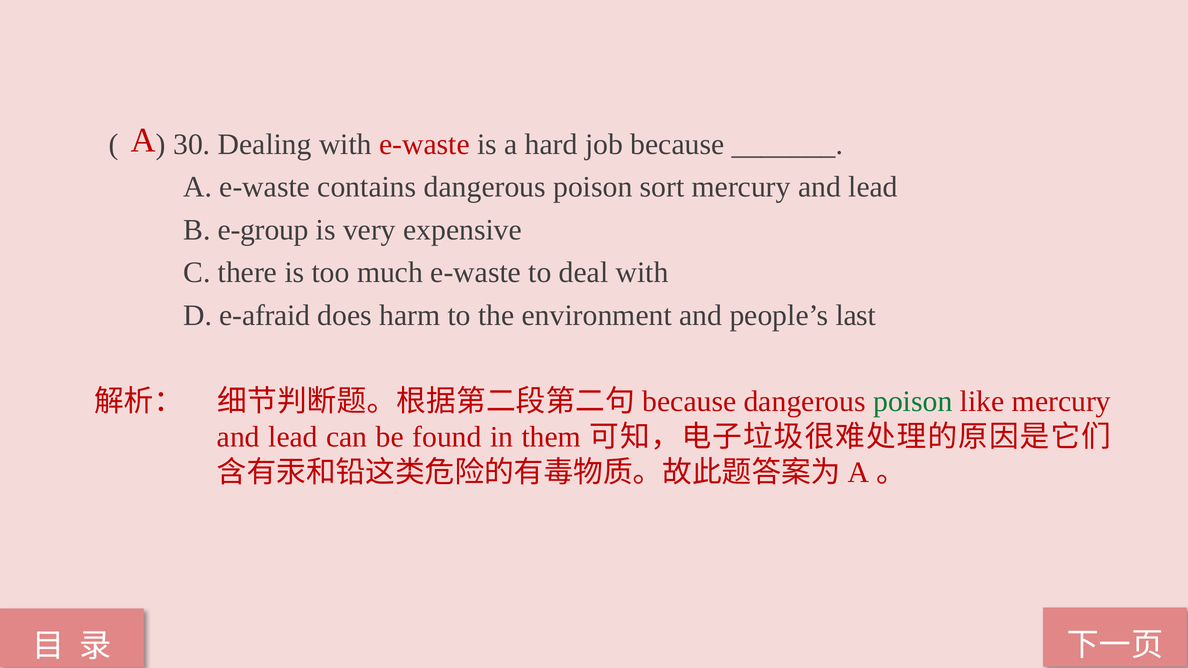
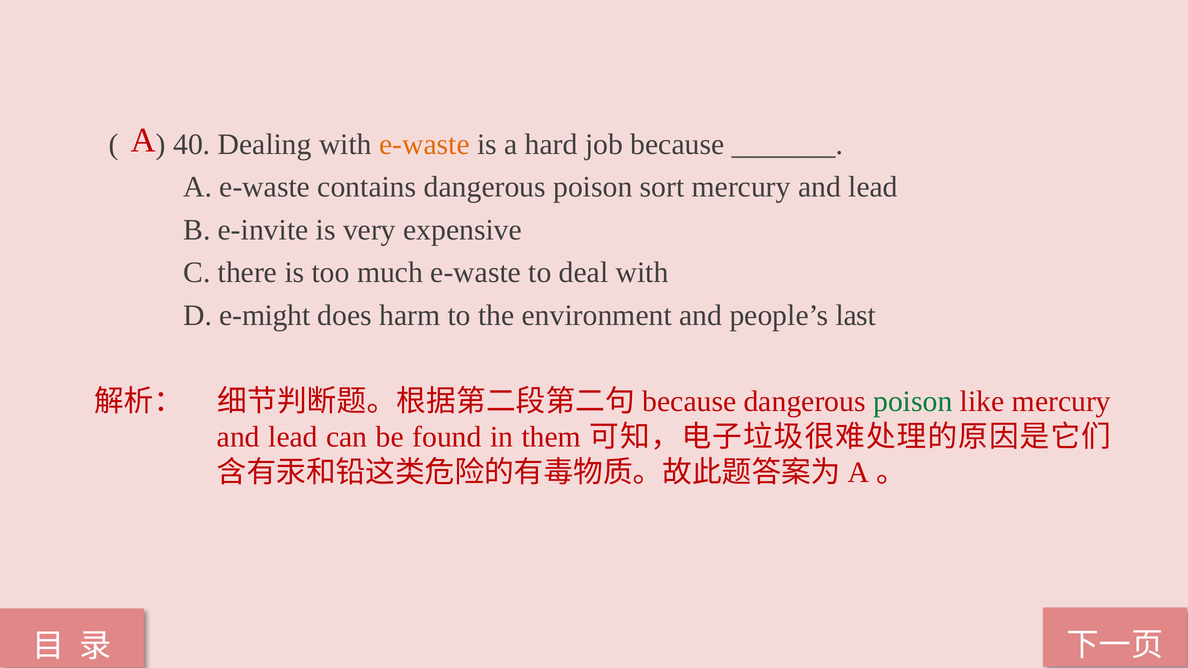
30: 30 -> 40
e-waste at (424, 144) colour: red -> orange
e-group: e-group -> e-invite
e-afraid: e-afraid -> e-might
